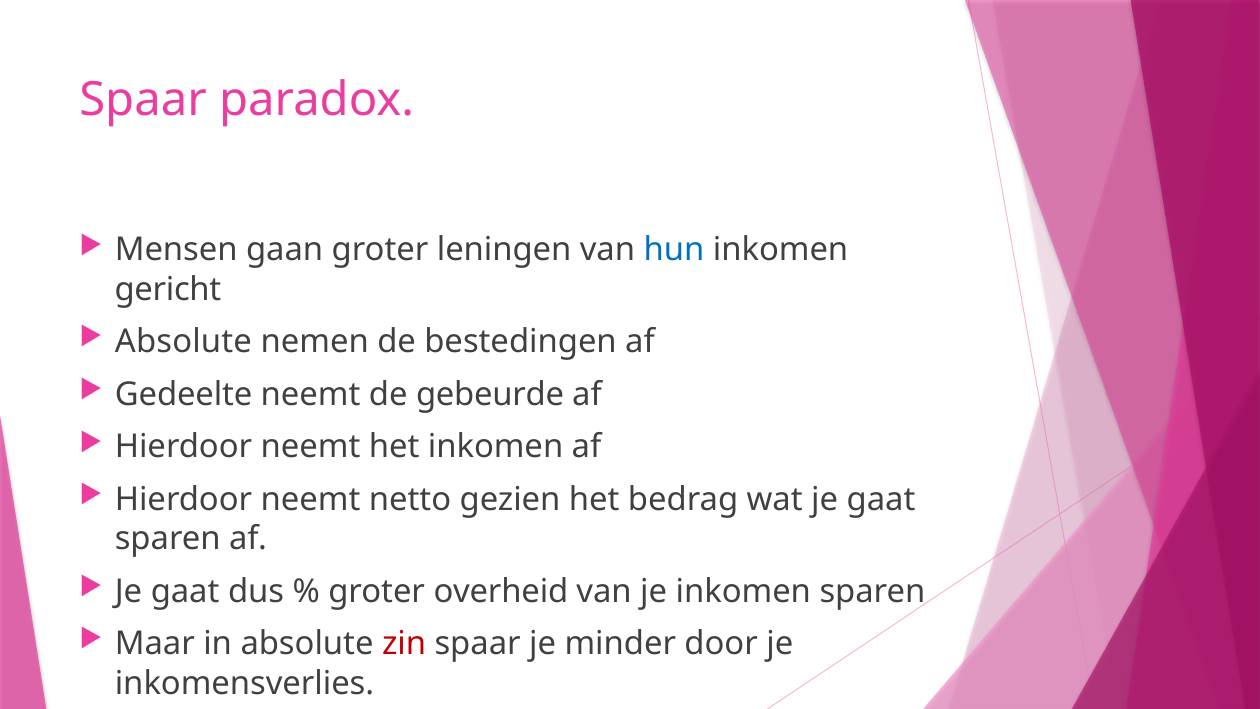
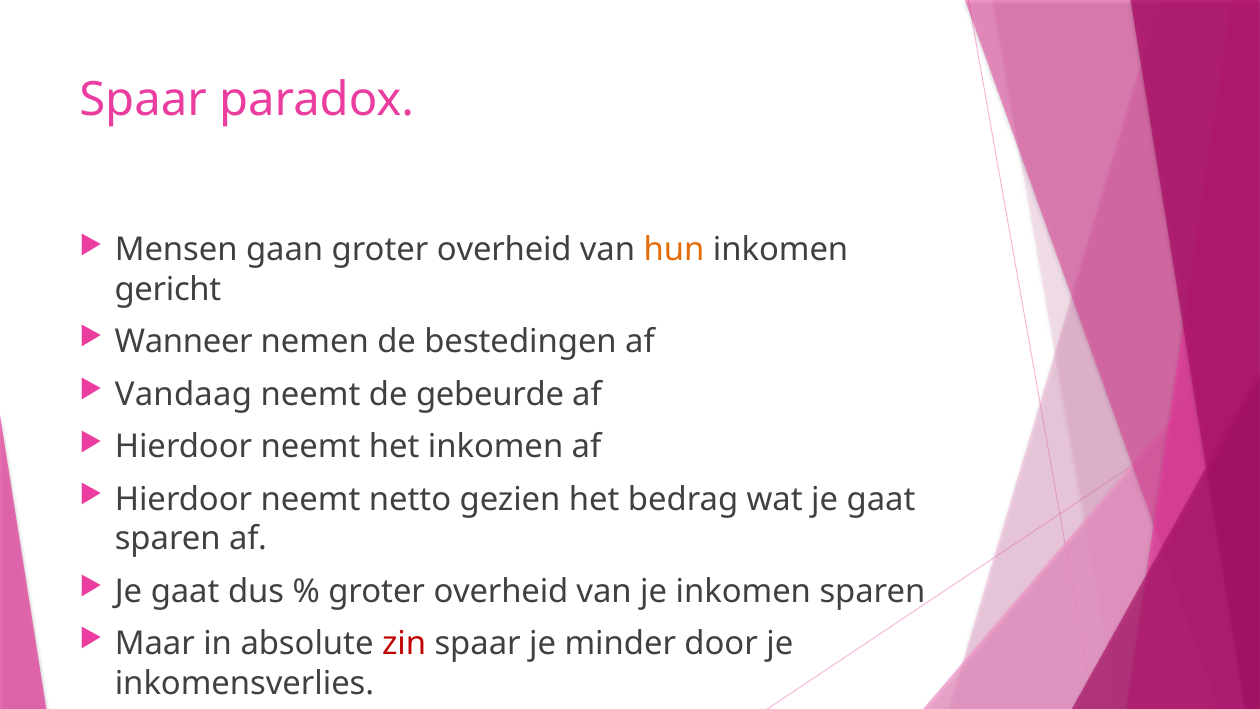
gaan groter leningen: leningen -> overheid
hun colour: blue -> orange
Absolute at (183, 342): Absolute -> Wanneer
Gedeelte: Gedeelte -> Vandaag
